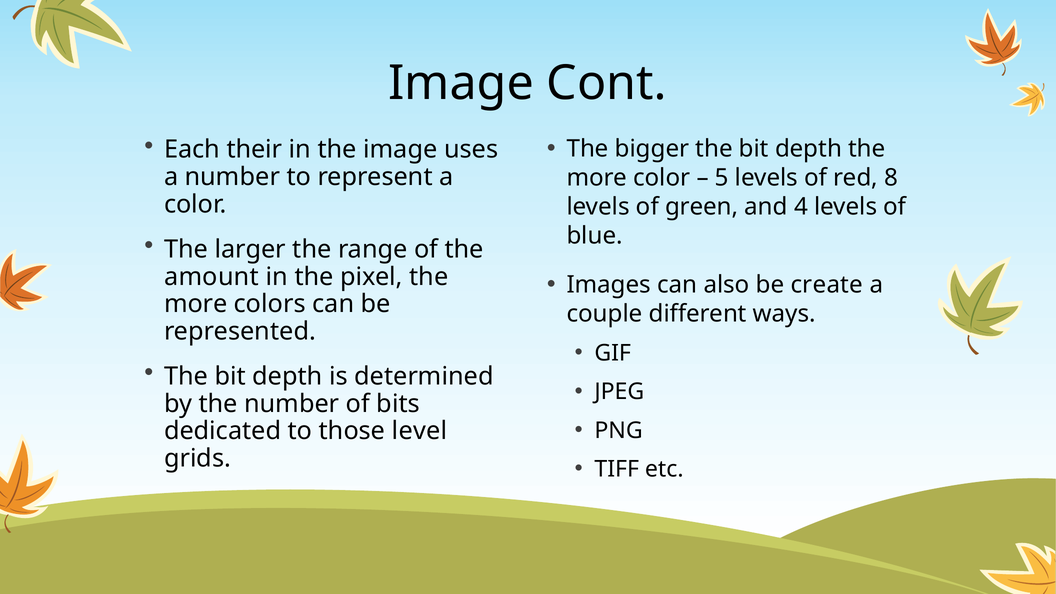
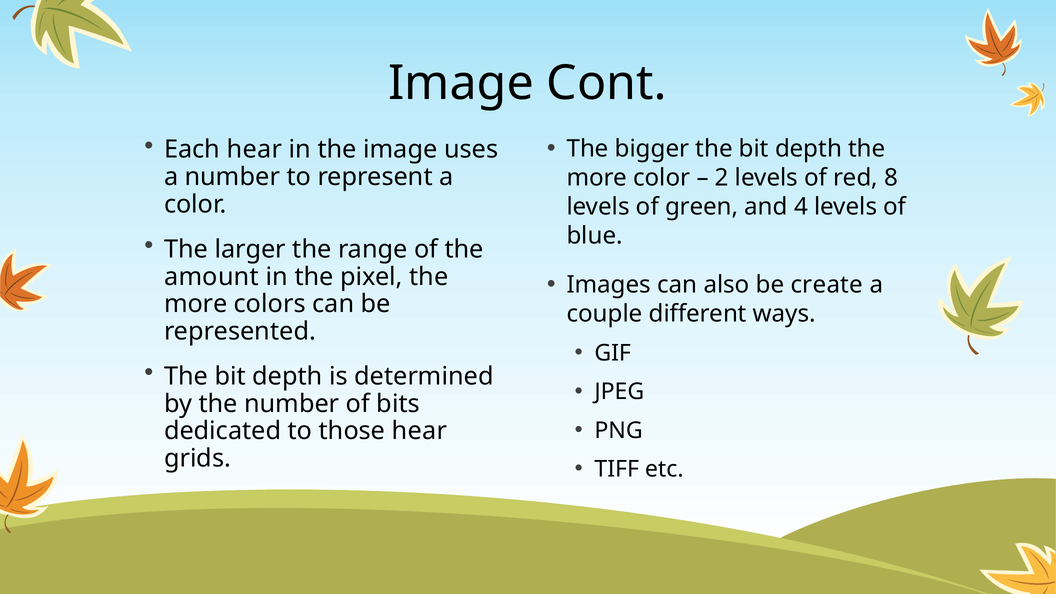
Each their: their -> hear
5: 5 -> 2
those level: level -> hear
